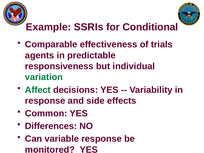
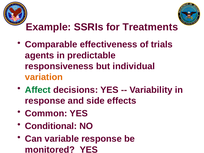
Conditional: Conditional -> Treatments
variation colour: green -> orange
Differences: Differences -> Conditional
